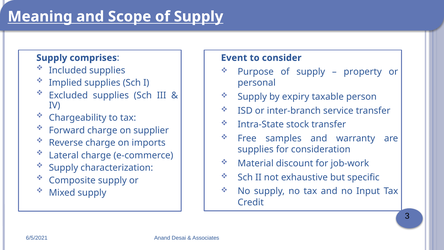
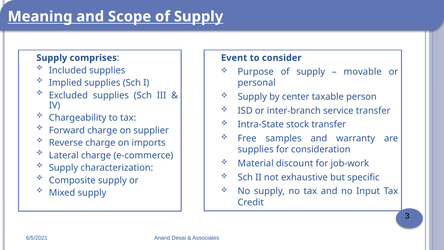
property: property -> movable
expiry: expiry -> center
